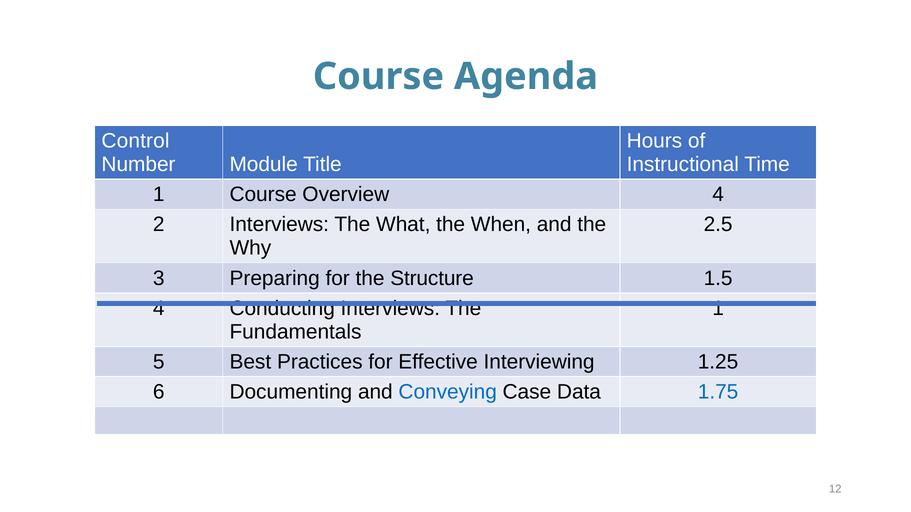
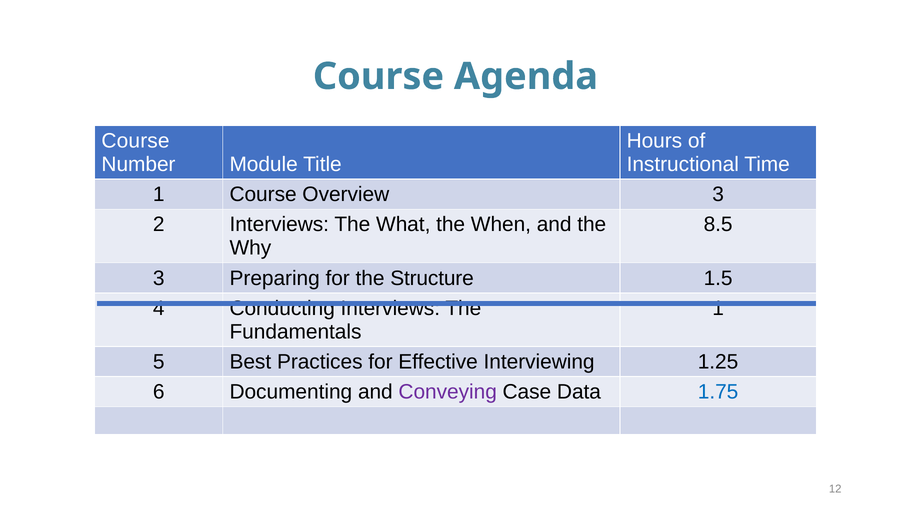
Control at (136, 141): Control -> Course
Overview 4: 4 -> 3
2.5: 2.5 -> 8.5
Conveying colour: blue -> purple
